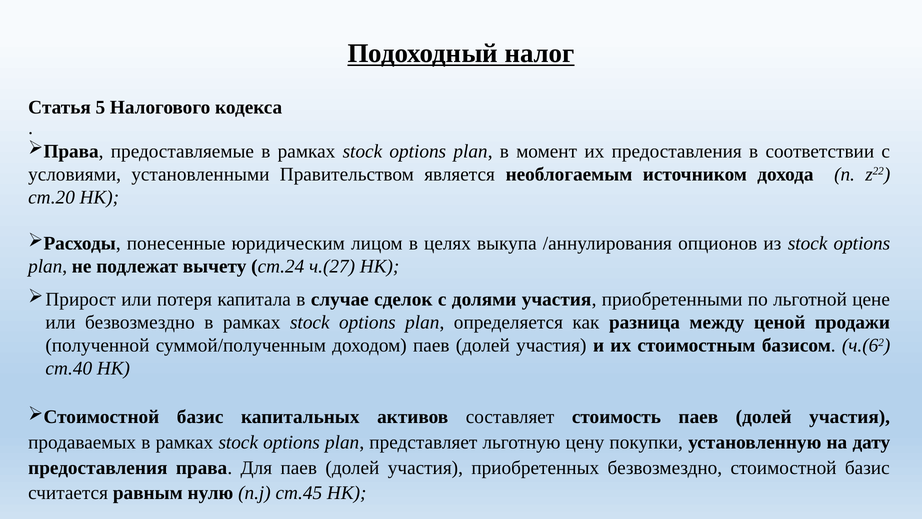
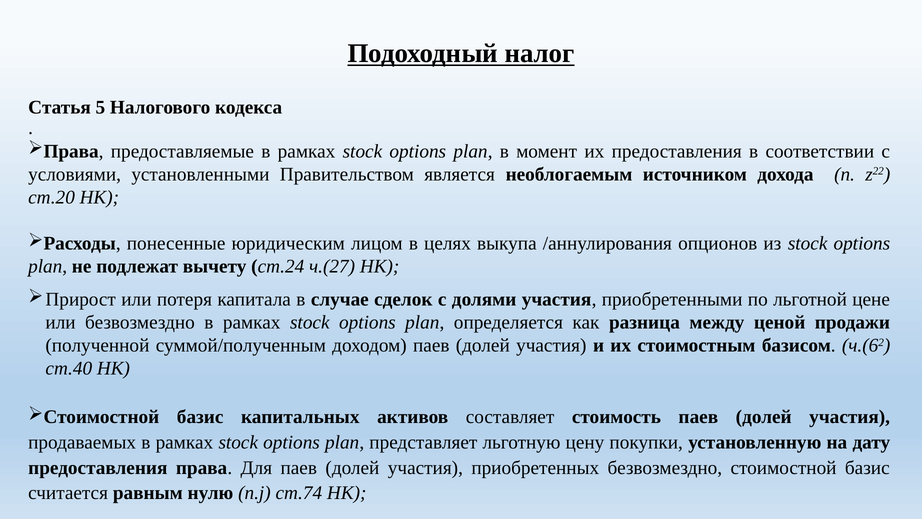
ст.45: ст.45 -> ст.74
